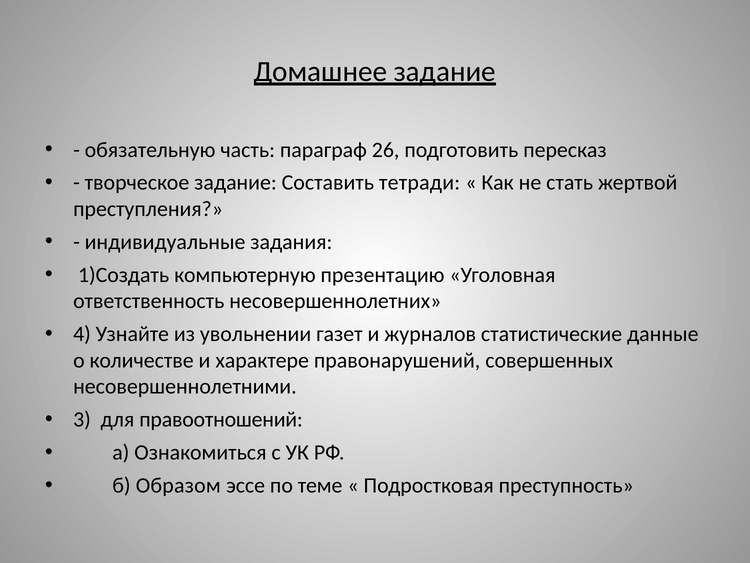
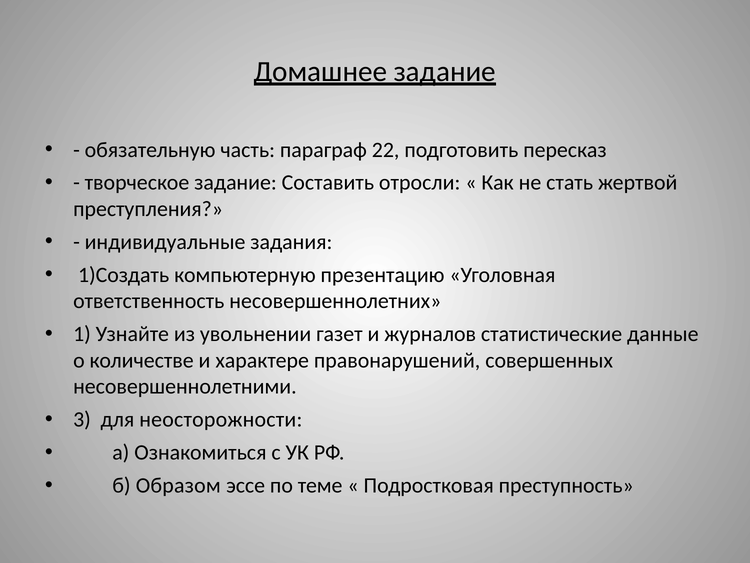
26: 26 -> 22
тетради: тетради -> отросли
4: 4 -> 1
правоотношений: правоотношений -> неосторожности
